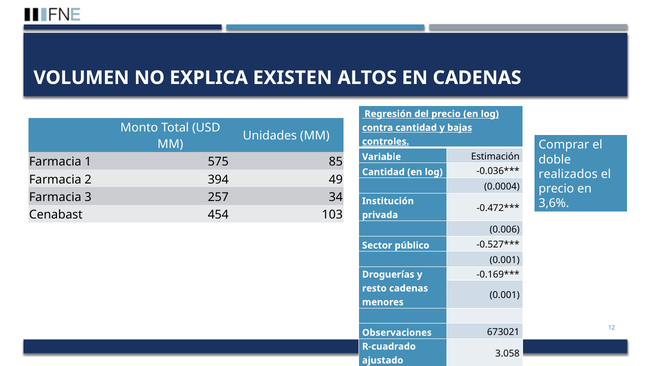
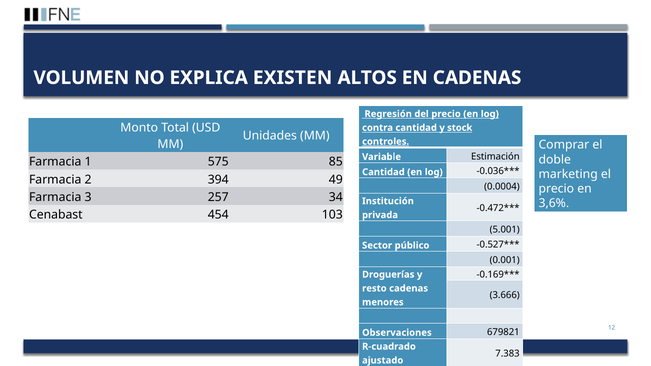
bajas: bajas -> stock
realizados: realizados -> marketing
0.006: 0.006 -> 5.001
0.001 at (505, 295): 0.001 -> 3.666
673021: 673021 -> 679821
3.058: 3.058 -> 7.383
